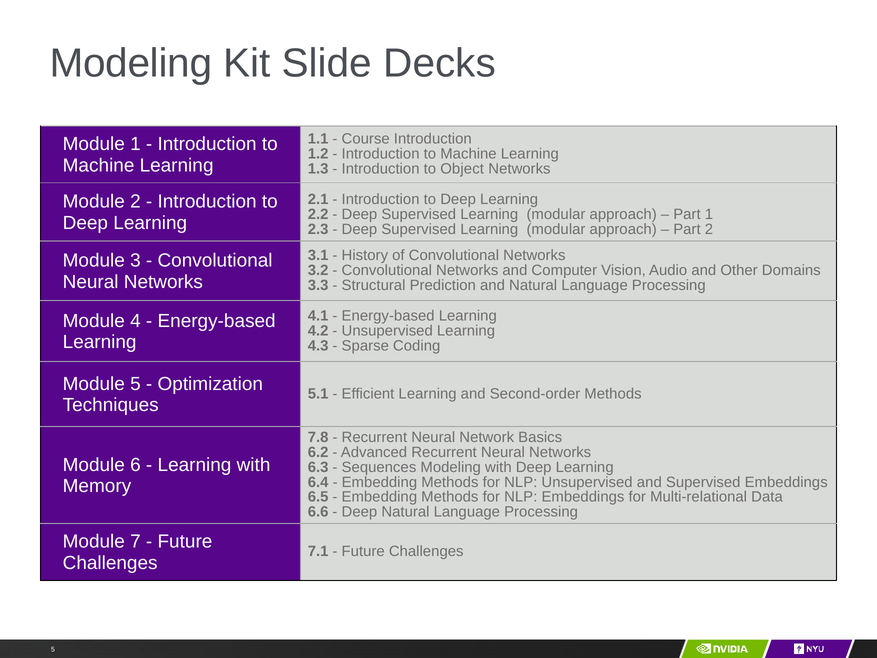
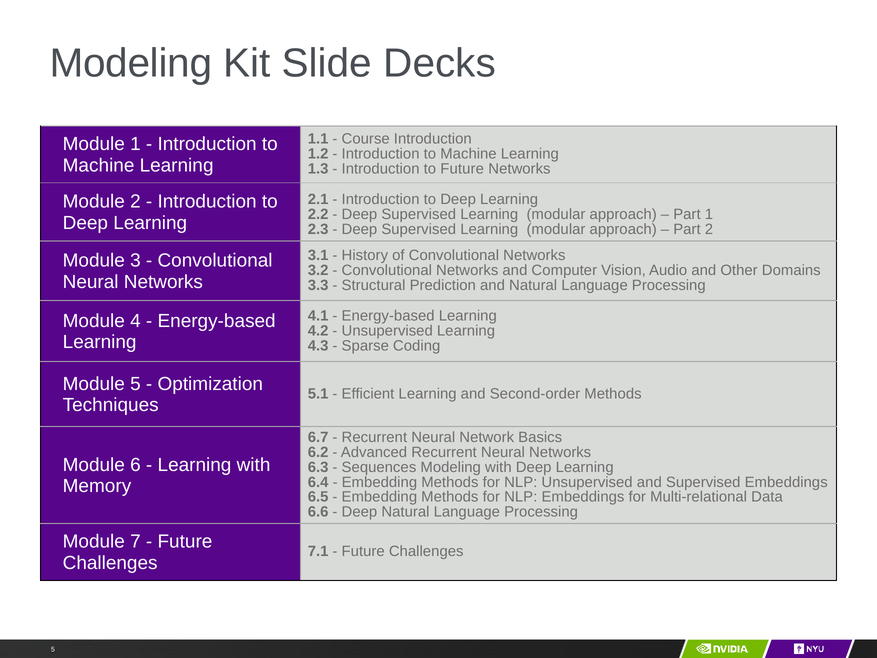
to Object: Object -> Future
7.8: 7.8 -> 6.7
